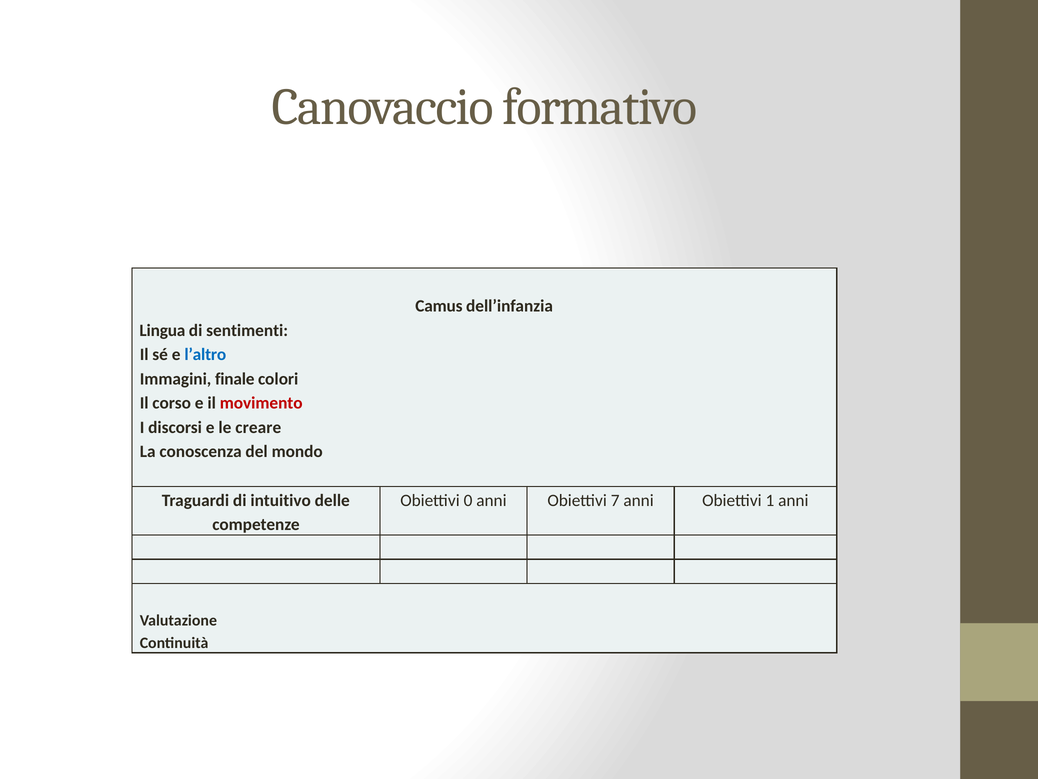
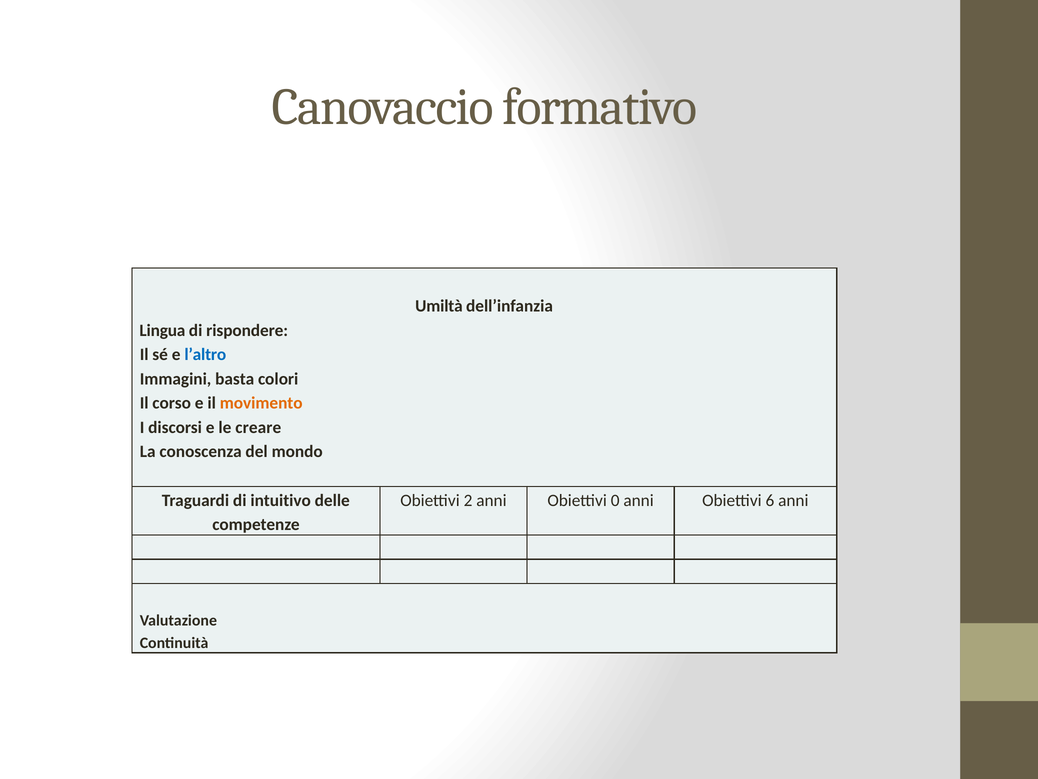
Camus: Camus -> Umiltà
sentimenti: sentimenti -> rispondere
finale: finale -> basta
movimento colour: red -> orange
0: 0 -> 2
7: 7 -> 0
1: 1 -> 6
